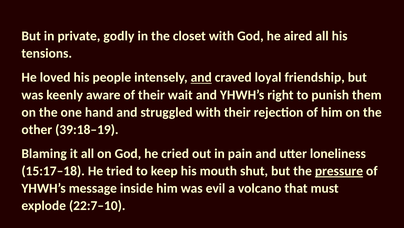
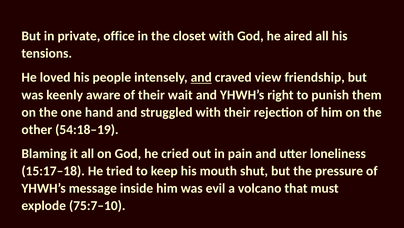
godly: godly -> office
loyal: loyal -> view
39:18–19: 39:18–19 -> 54:18–19
pressure underline: present -> none
22:7–10: 22:7–10 -> 75:7–10
